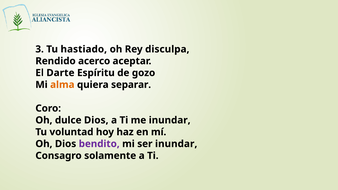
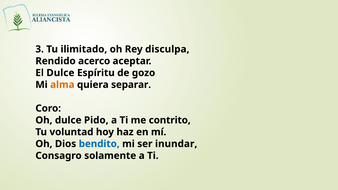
hastiado: hastiado -> ilimitado
El Darte: Darte -> Dulce
dulce Dios: Dios -> Pido
me inundar: inundar -> contrito
bendito colour: purple -> blue
